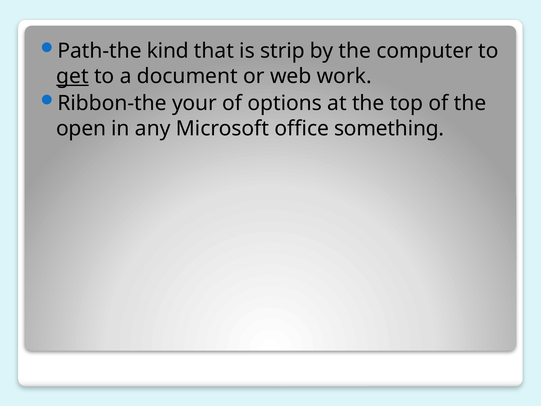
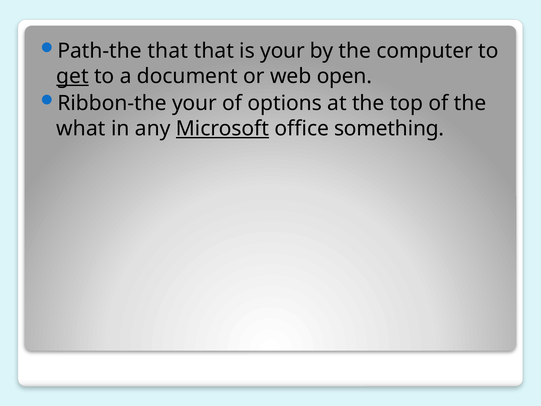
Path-the kind: kind -> that
is strip: strip -> your
work: work -> open
open: open -> what
Microsoft underline: none -> present
